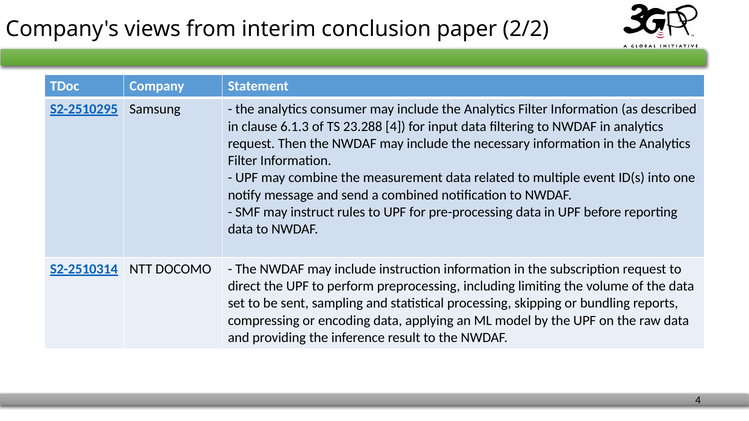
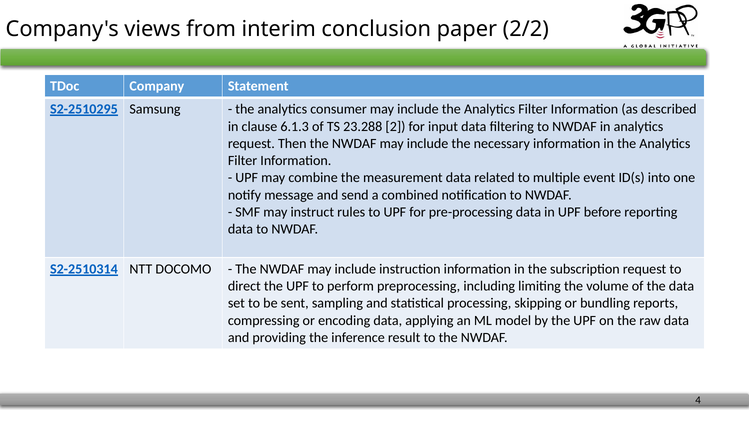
23.288 4: 4 -> 2
